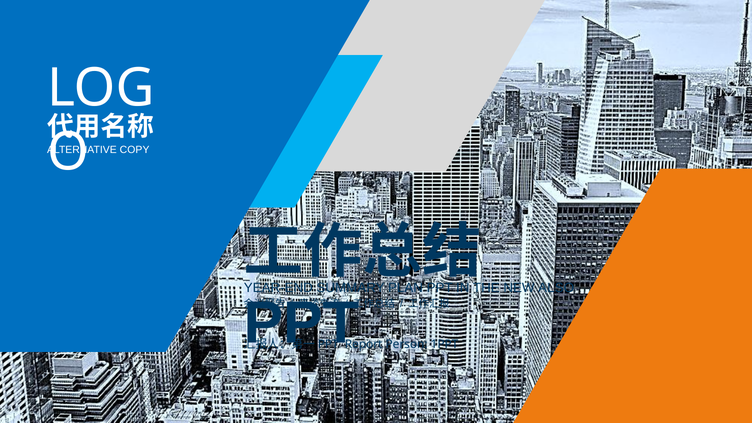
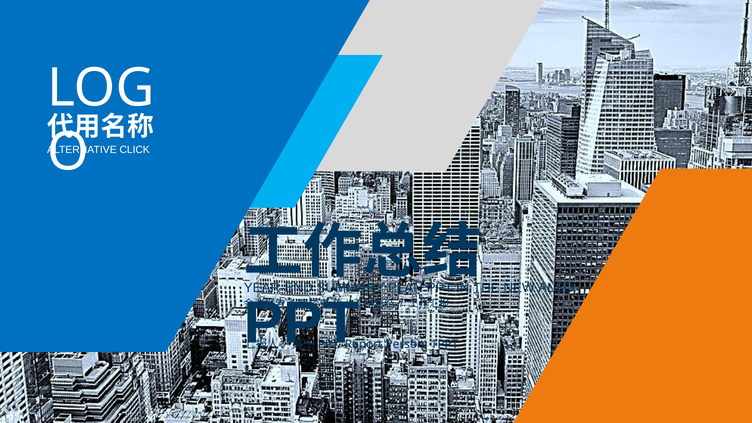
COPY: COPY -> CLICK
